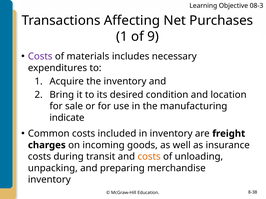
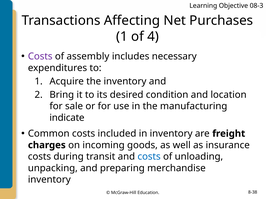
9: 9 -> 4
materials: materials -> assembly
costs at (149, 157) colour: orange -> blue
